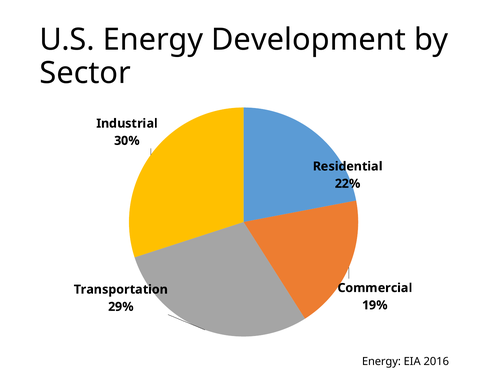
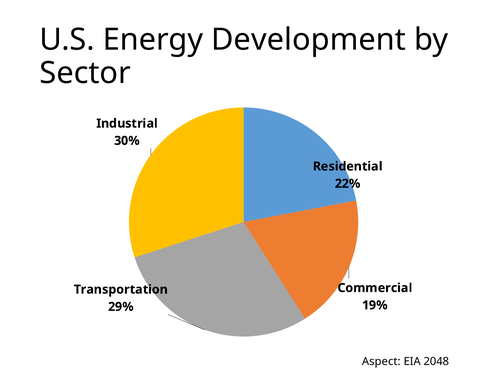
Energy at (381, 362): Energy -> Aspect
2016: 2016 -> 2048
